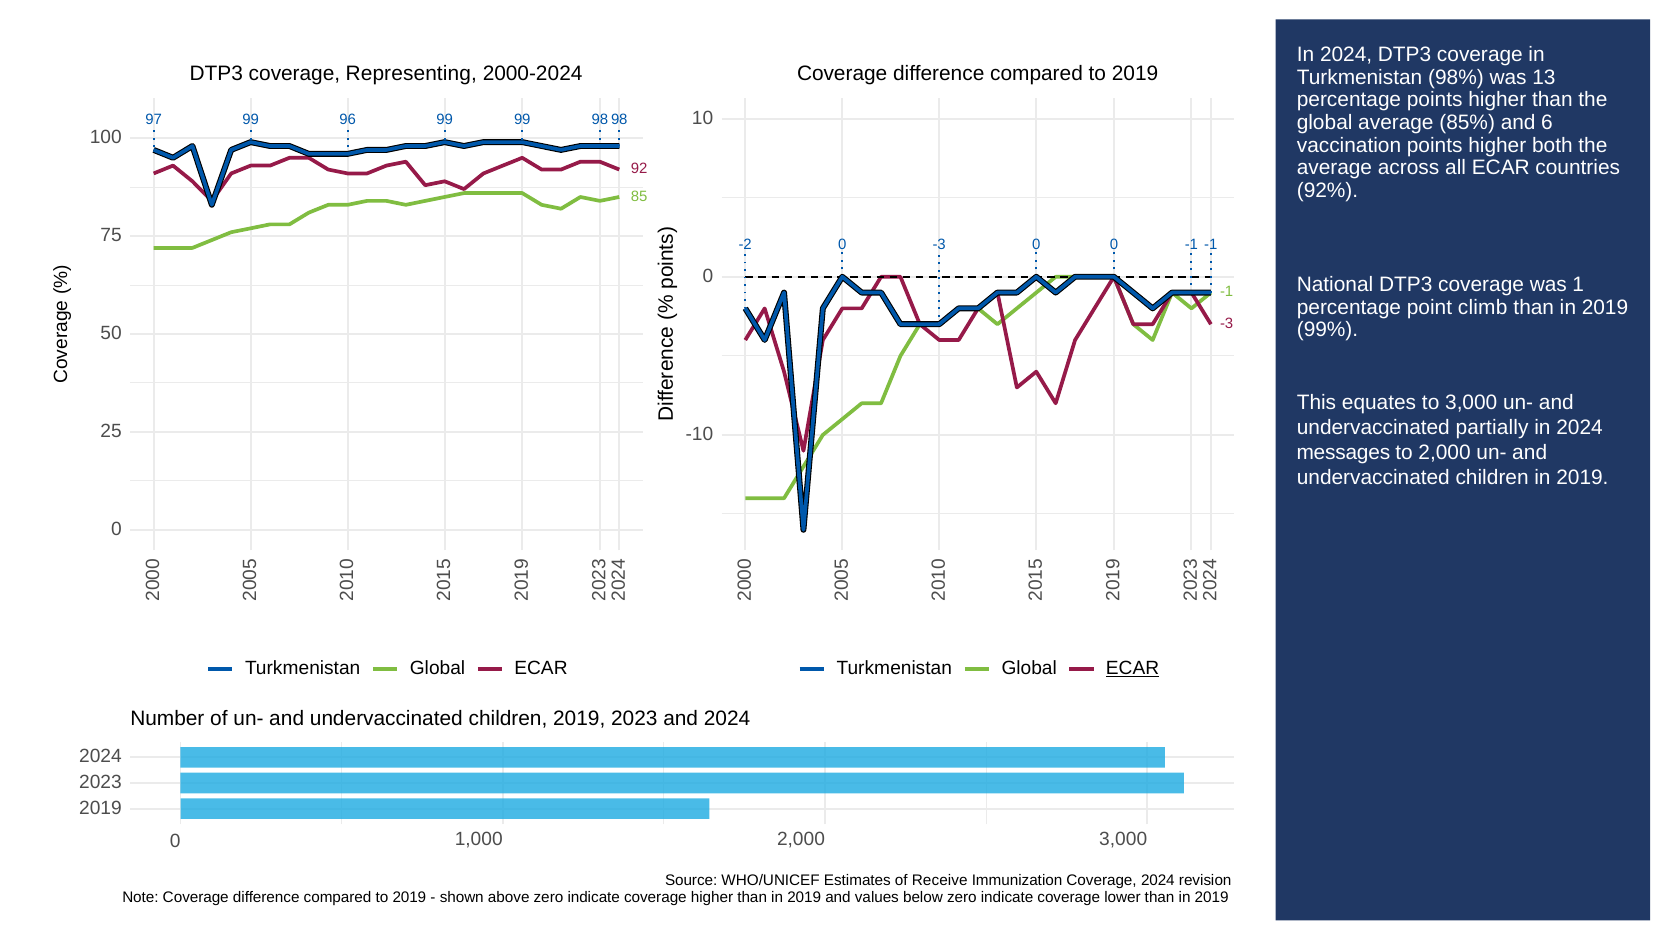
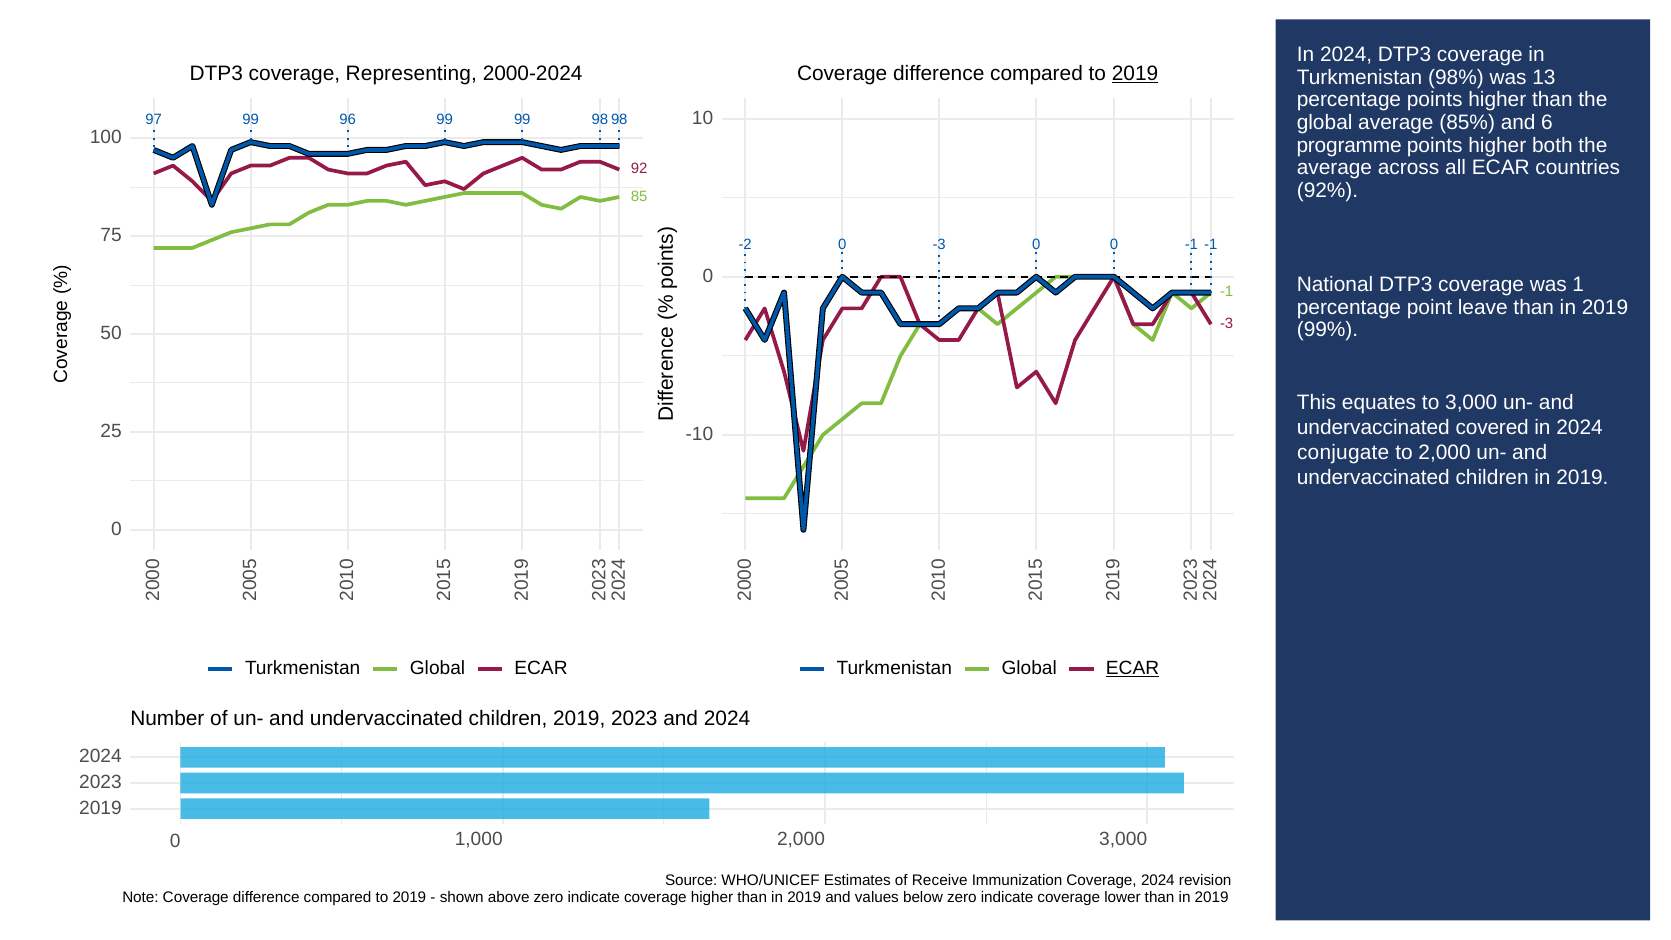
2019 at (1135, 74) underline: none -> present
vaccination: vaccination -> programme
climb: climb -> leave
partially: partially -> covered
messages: messages -> conjugate
